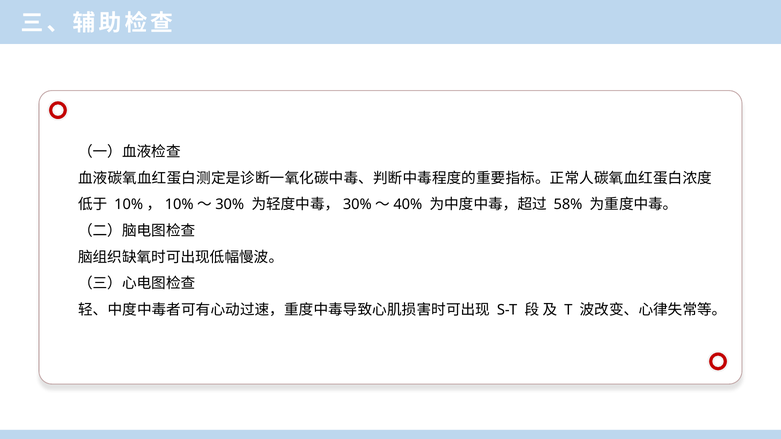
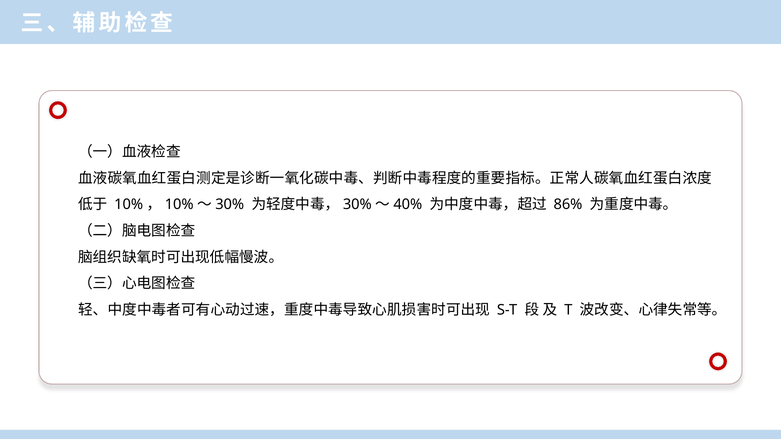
58%: 58% -> 86%
